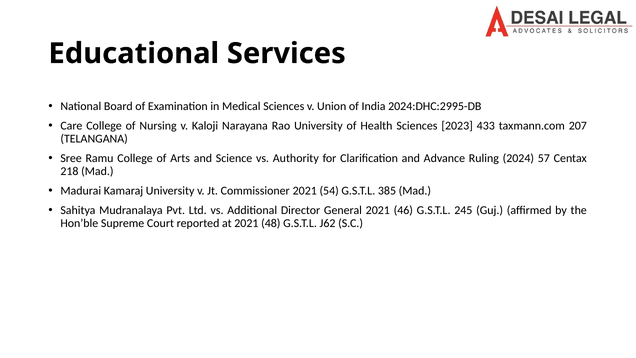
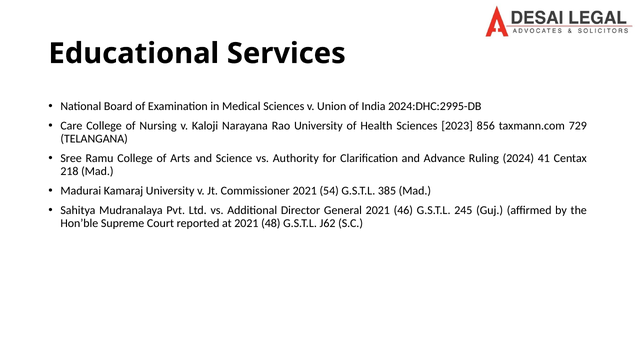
433: 433 -> 856
207: 207 -> 729
57: 57 -> 41
